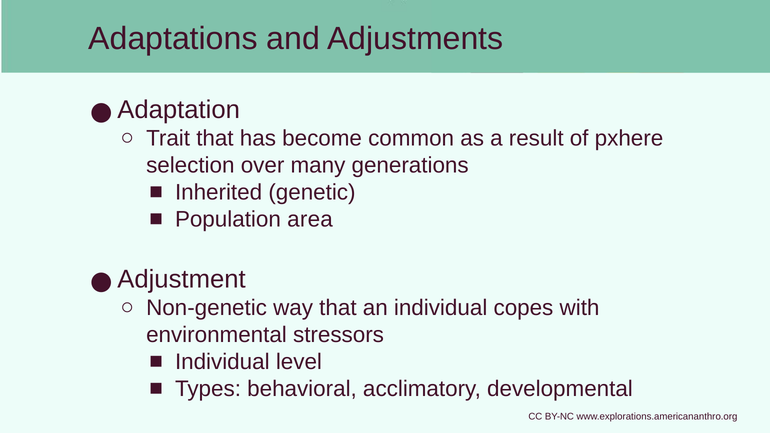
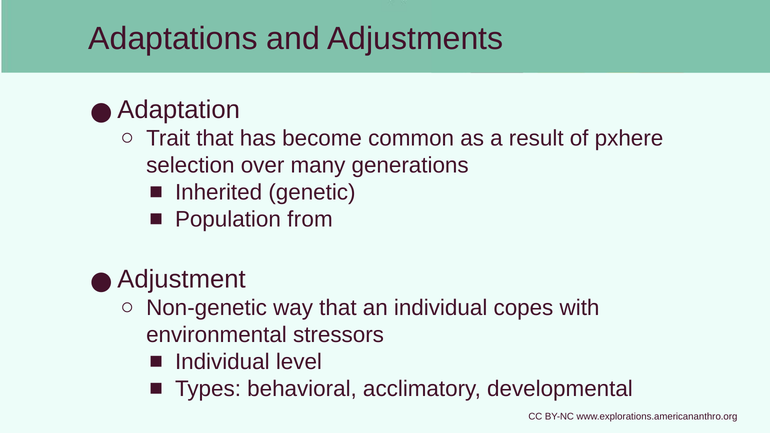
area: area -> from
